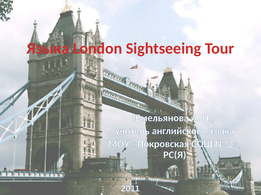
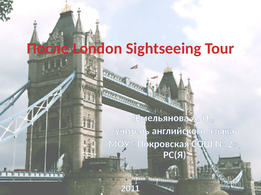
Языка at (48, 49): Языка -> После
